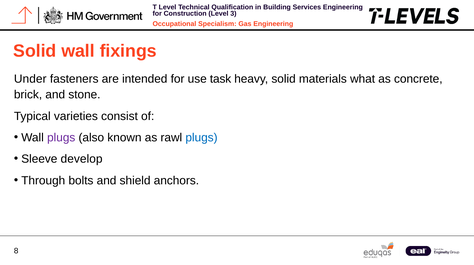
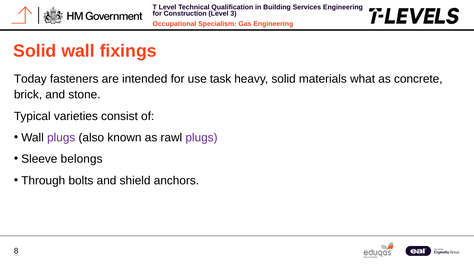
Under: Under -> Today
plugs at (201, 138) colour: blue -> purple
develop: develop -> belongs
